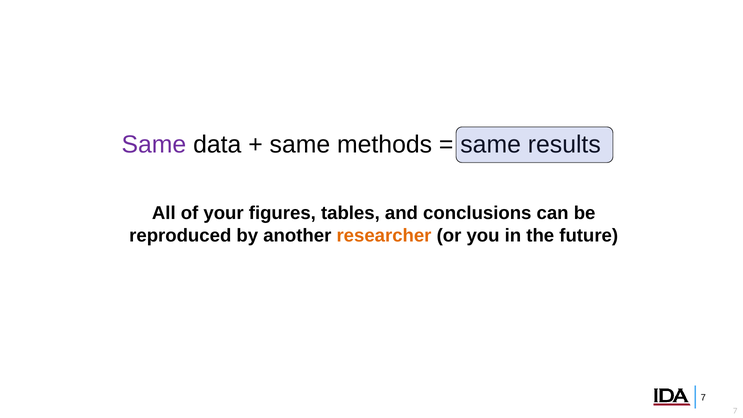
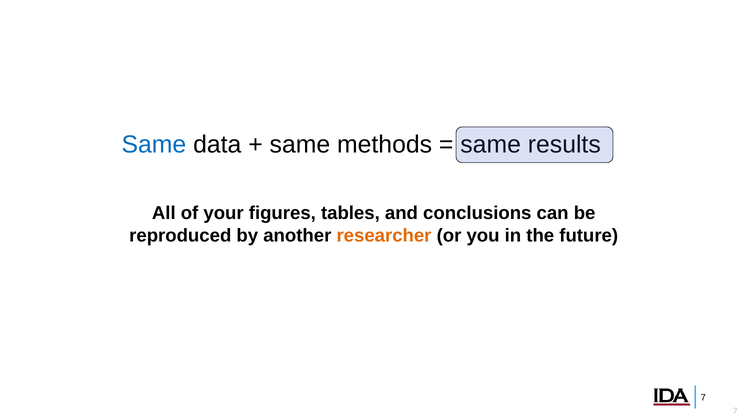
Same at (154, 145) colour: purple -> blue
